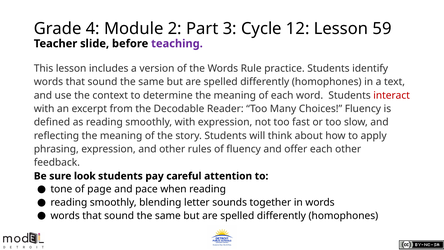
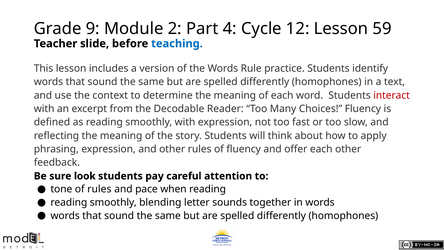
4: 4 -> 9
3: 3 -> 4
teaching colour: purple -> blue
of page: page -> rules
